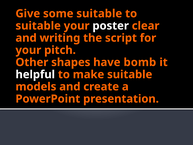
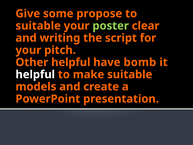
some suitable: suitable -> propose
poster colour: white -> light green
Other shapes: shapes -> helpful
